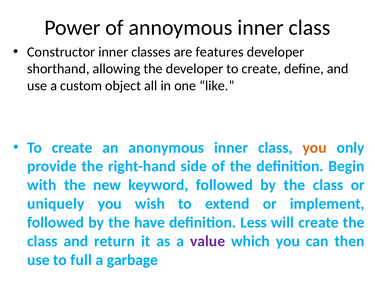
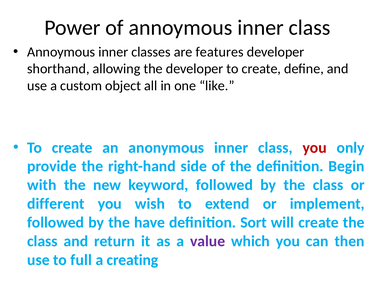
Constructor at (61, 52): Constructor -> Annoymous
you at (315, 148) colour: orange -> red
uniquely: uniquely -> different
Less: Less -> Sort
garbage: garbage -> creating
